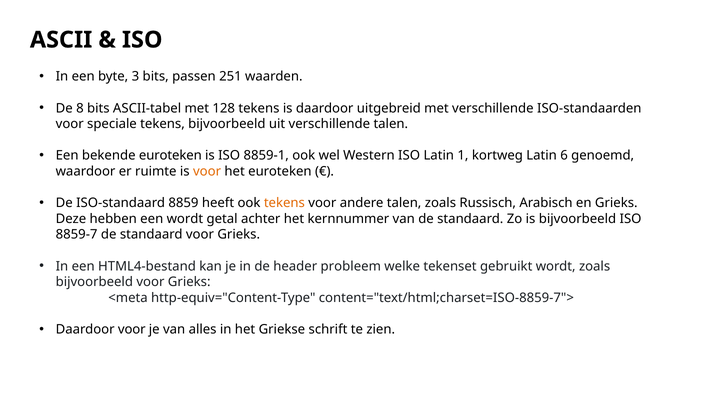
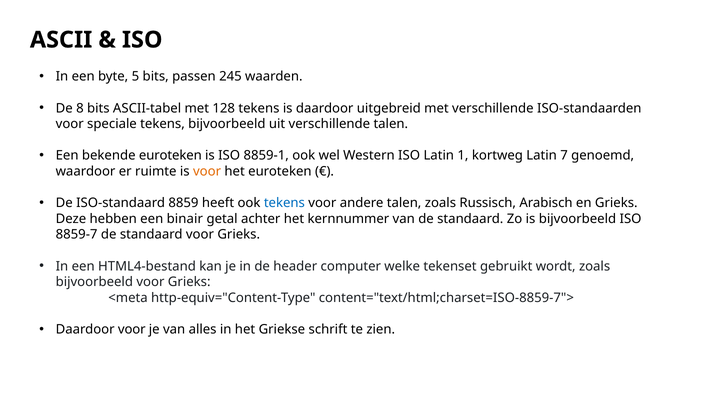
3: 3 -> 5
251: 251 -> 245
6: 6 -> 7
tekens at (284, 203) colour: orange -> blue
een wordt: wordt -> binair
probleem: probleem -> computer
